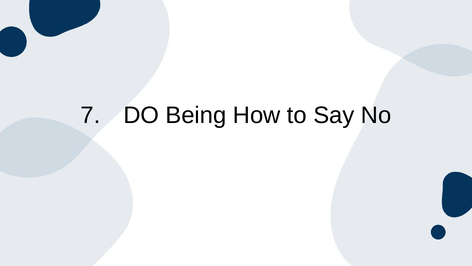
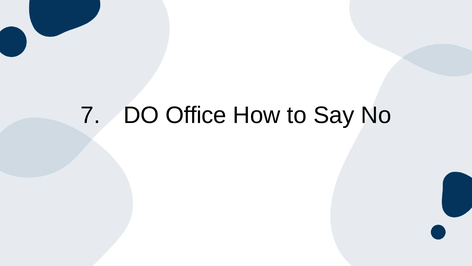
Being: Being -> Office
